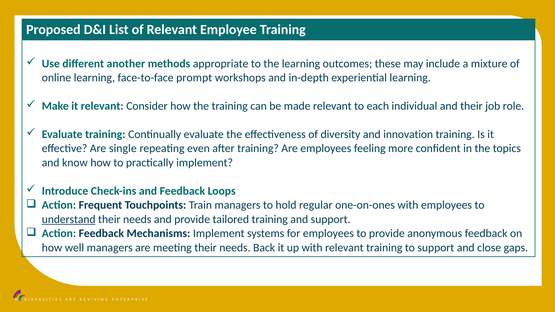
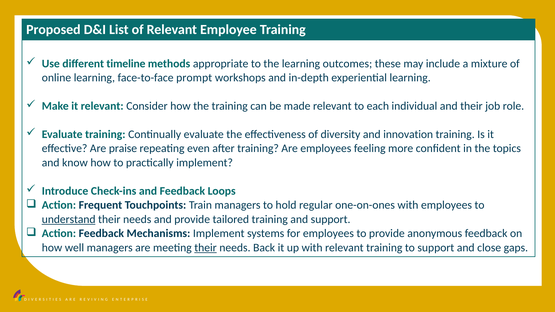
another: another -> timeline
single: single -> praise
their at (206, 248) underline: none -> present
